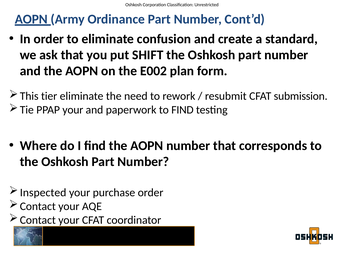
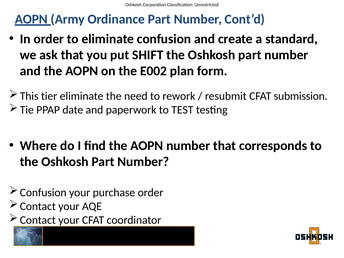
PPAP your: your -> date
to FIND: FIND -> TEST
Inspected at (43, 192): Inspected -> Confusion
